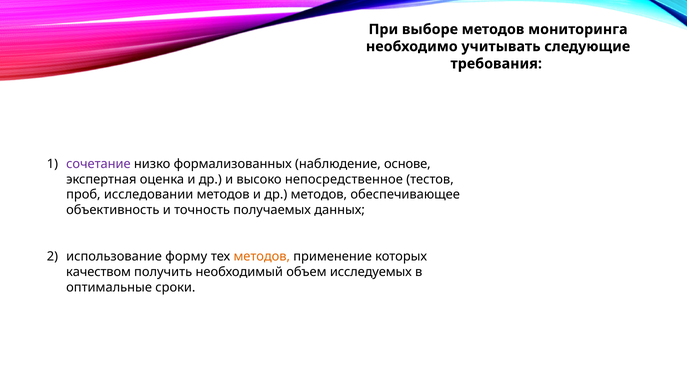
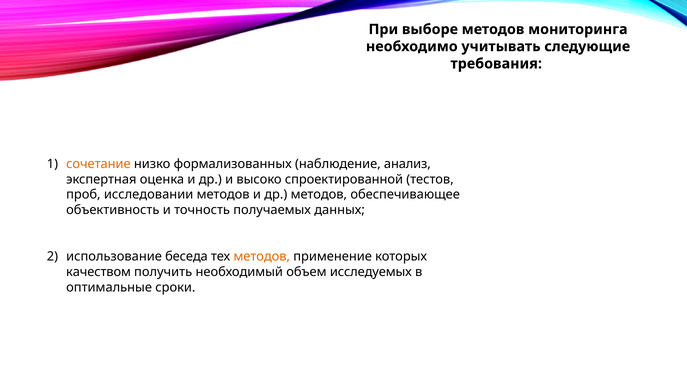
сочетание colour: purple -> orange
основе: основе -> анализ
непосредственное: непосредственное -> спроектированной
форму: форму -> беседа
